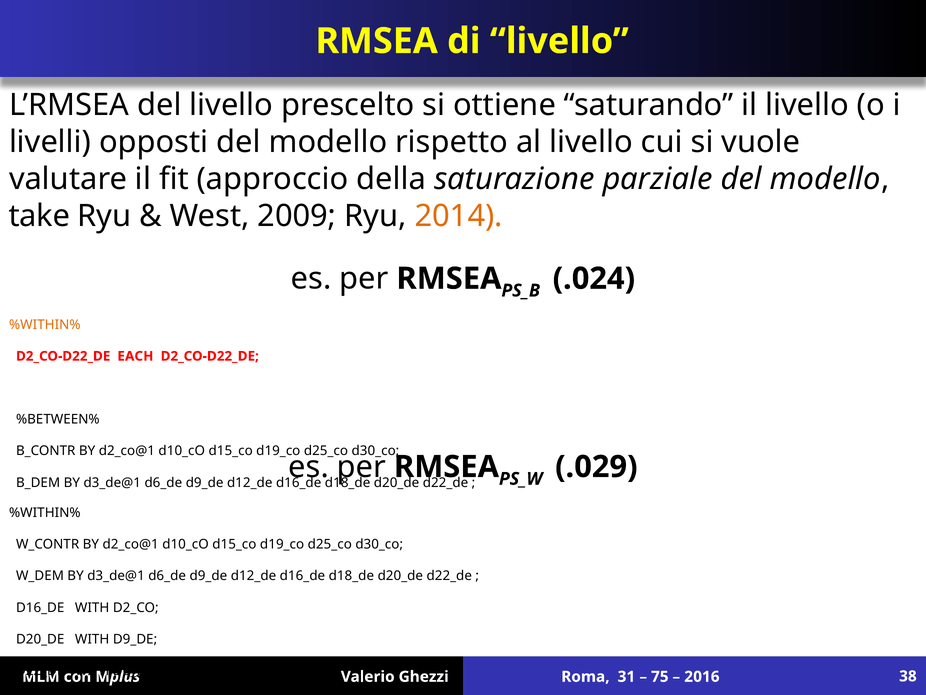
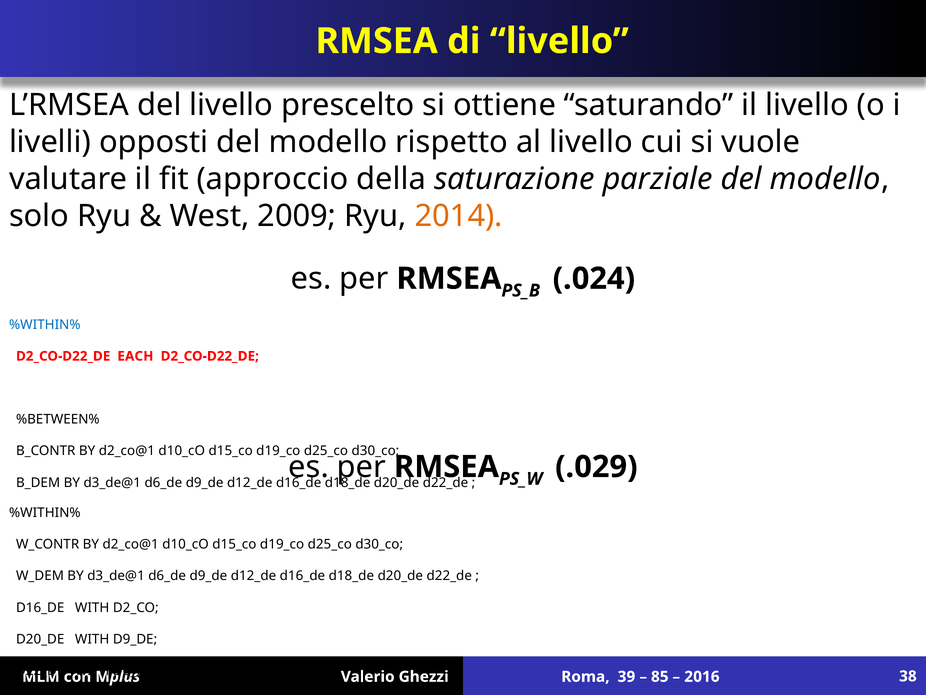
take: take -> solo
%WITHIN% at (45, 324) colour: orange -> blue
31: 31 -> 39
75: 75 -> 85
